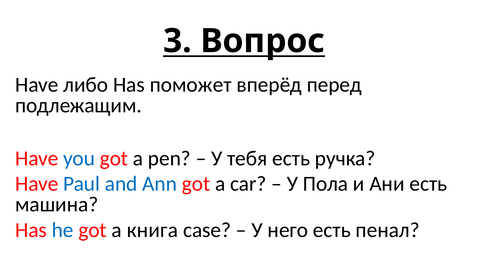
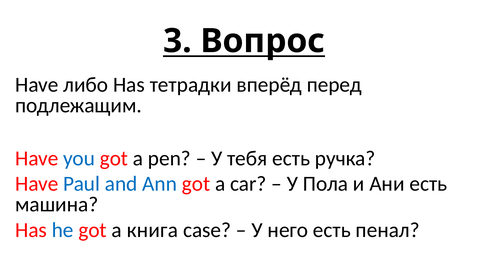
поможет: поможет -> тетрадки
